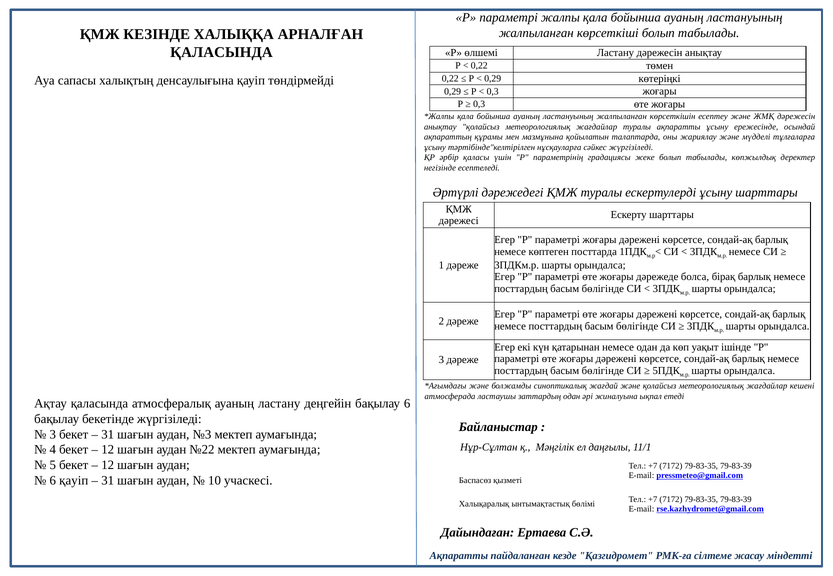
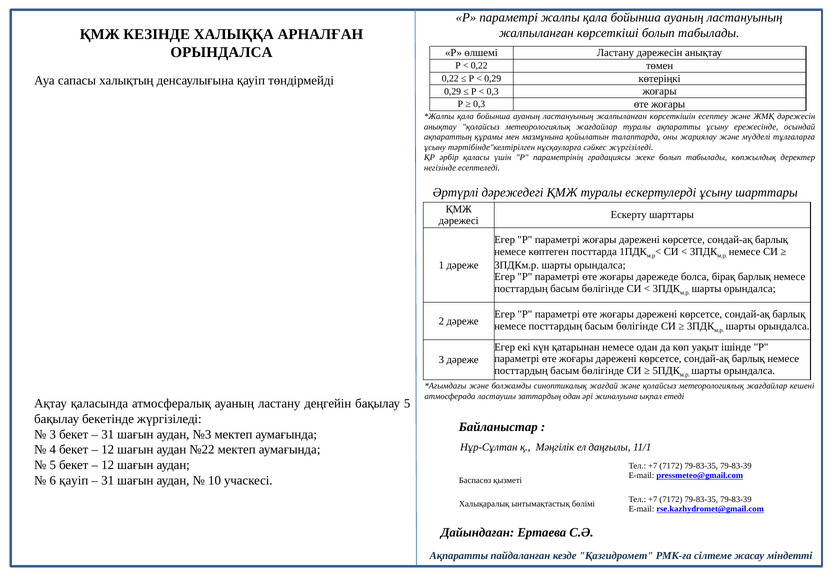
ҚАЛАСЫНДА at (221, 52): ҚАЛАСЫНДА -> ОРЫНДАЛСА
бақылау 6: 6 -> 5
